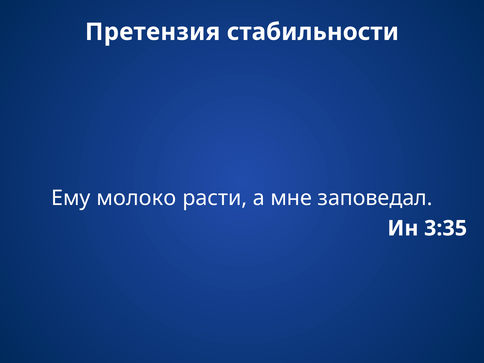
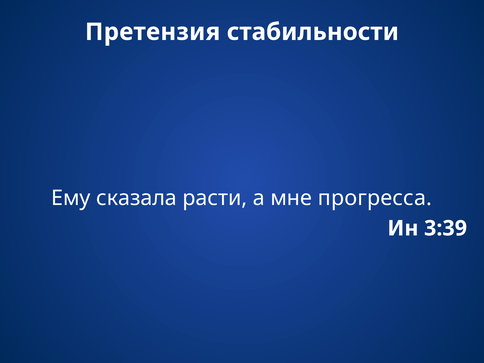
молоко: молоко -> сказала
заповедал: заповедал -> прогресса
3:35: 3:35 -> 3:39
